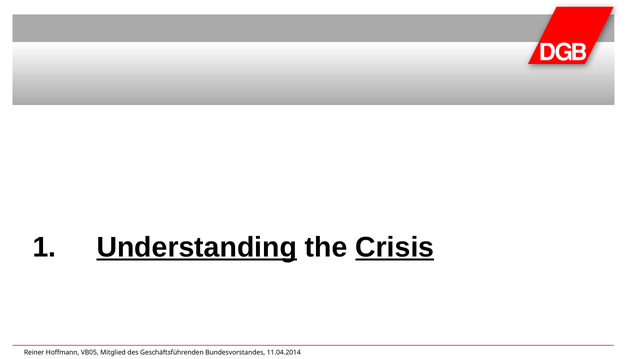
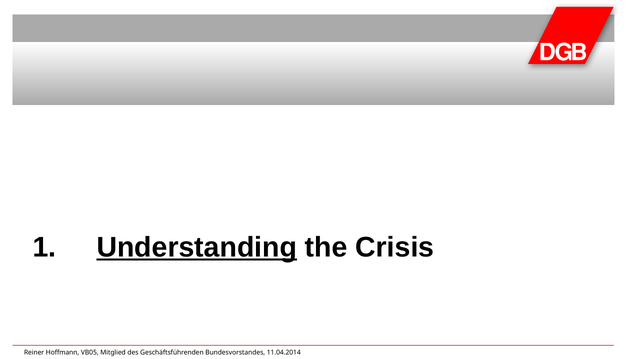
Crisis underline: present -> none
